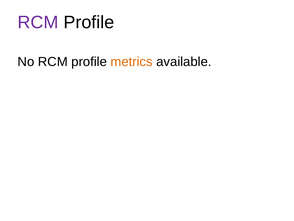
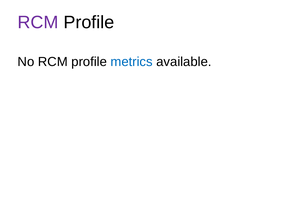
metrics colour: orange -> blue
